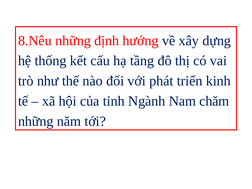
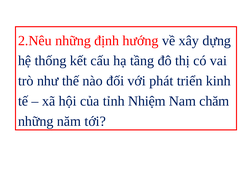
8.Nêu: 8.Nêu -> 2.Nêu
Ngành: Ngành -> Nhiệm
